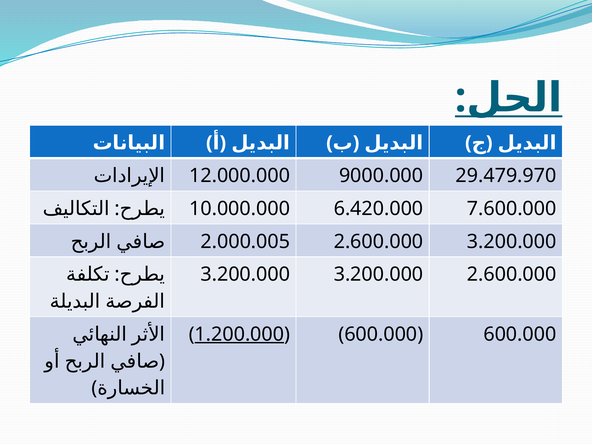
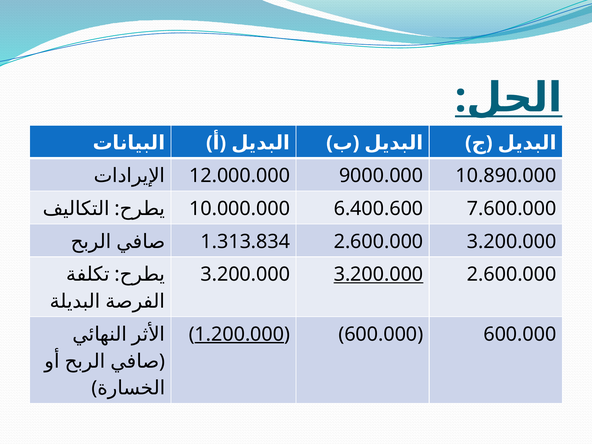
29.479.970: 29.479.970 -> 10.890.000
6.420.000: 6.420.000 -> 6.400.600
2.000.005: 2.000.005 -> 1.313.834
3.200.000 at (379, 274) underline: none -> present
